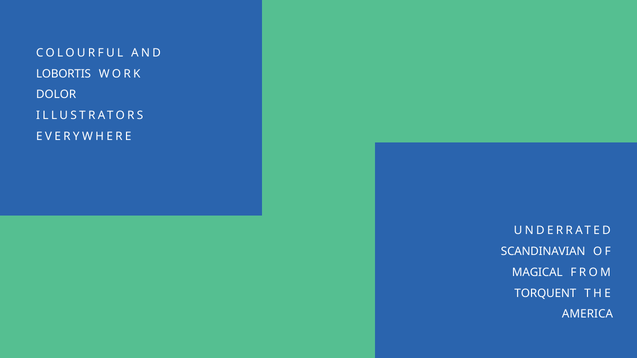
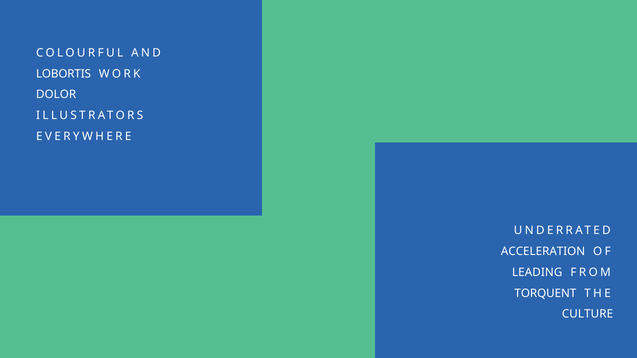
SCANDINAVIAN: SCANDINAVIAN -> ACCELERATION
MAGICAL: MAGICAL -> LEADING
AMERICA: AMERICA -> CULTURE
